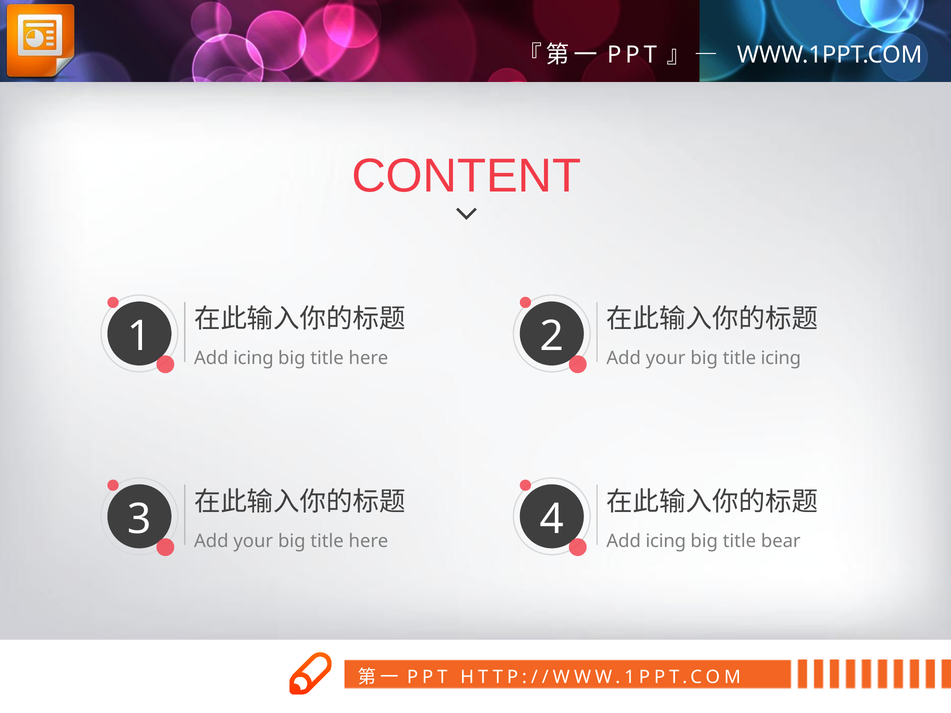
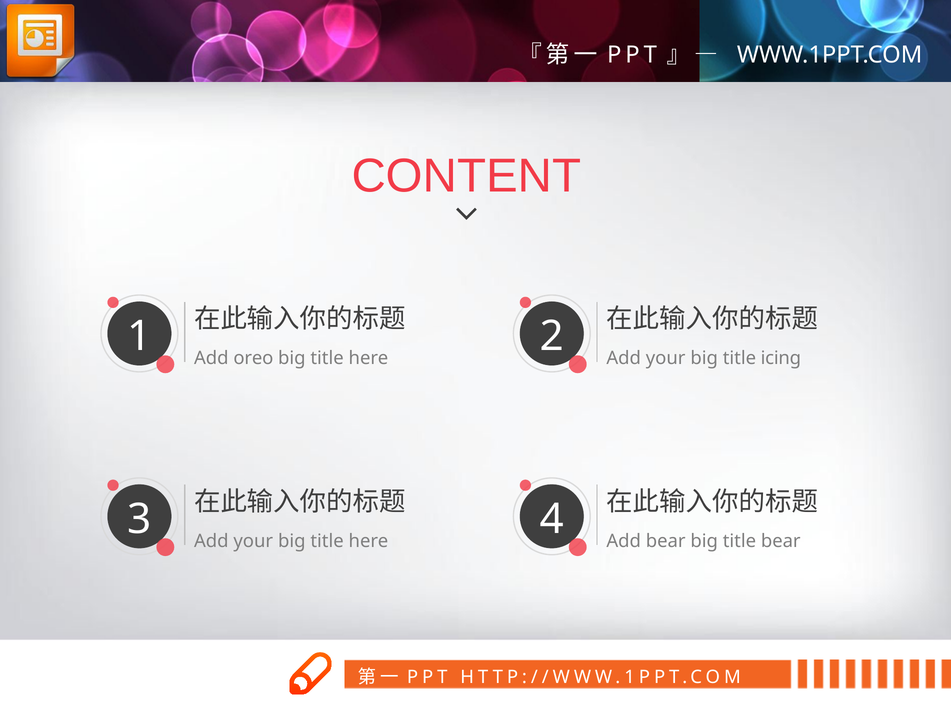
icing at (253, 358): icing -> oreo
icing at (666, 541): icing -> bear
